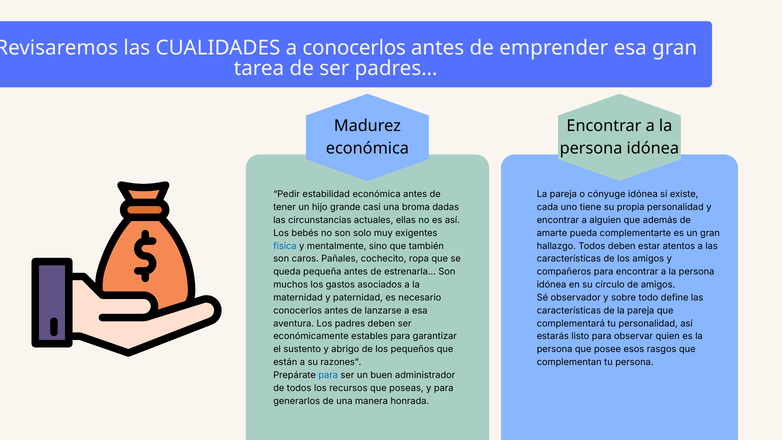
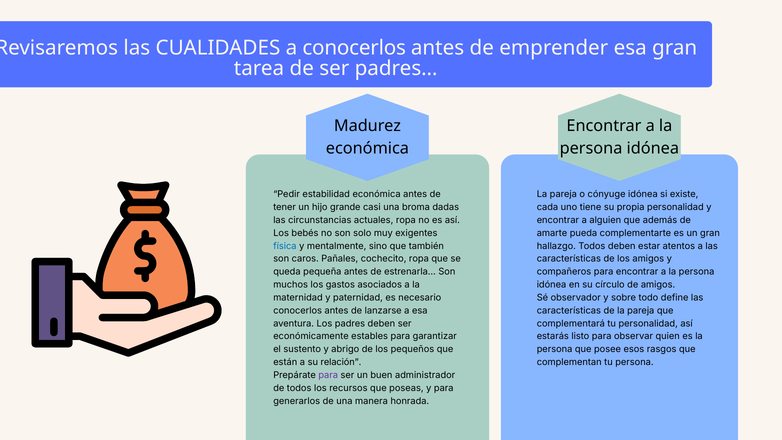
actuales ellas: ellas -> ropa
razones: razones -> relación
para at (328, 375) colour: blue -> purple
